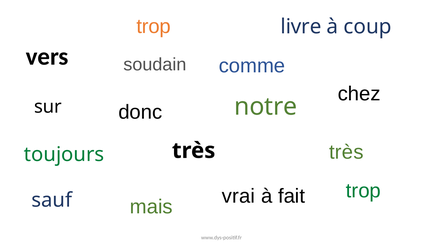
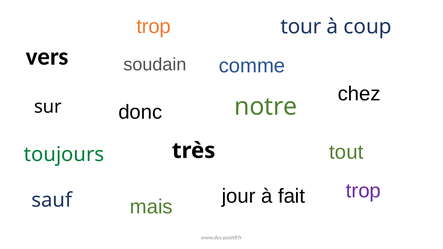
livre: livre -> tour
très at (346, 152): très -> tout
trop at (363, 191) colour: green -> purple
vrai: vrai -> jour
